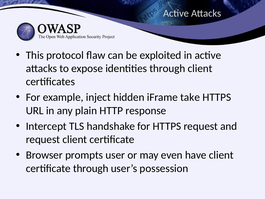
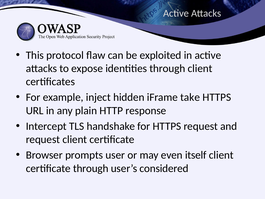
have: have -> itself
possession: possession -> considered
